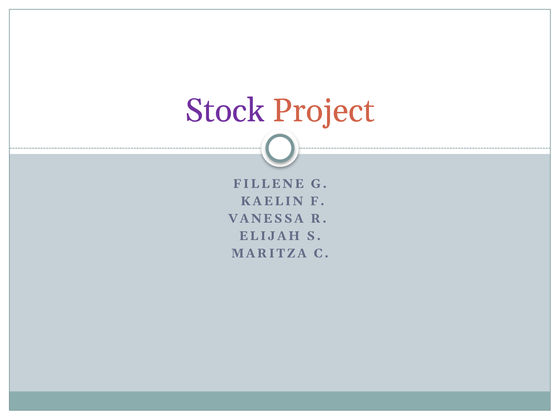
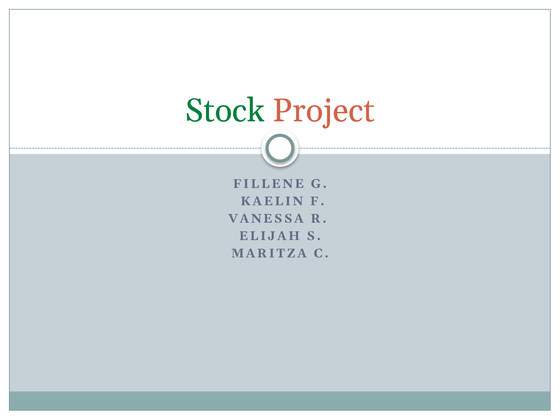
Stock colour: purple -> green
